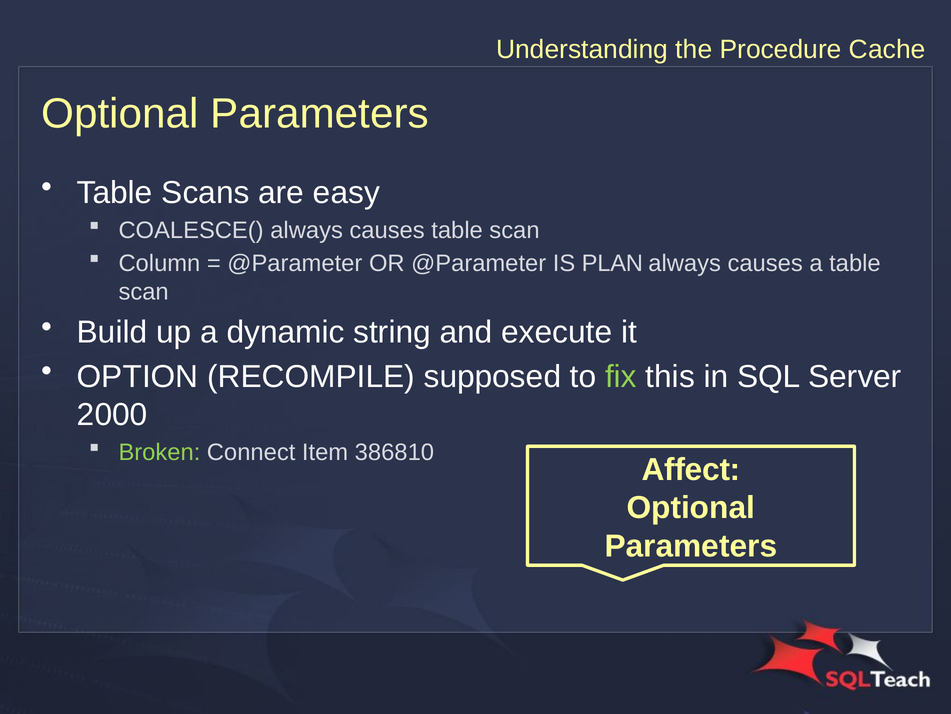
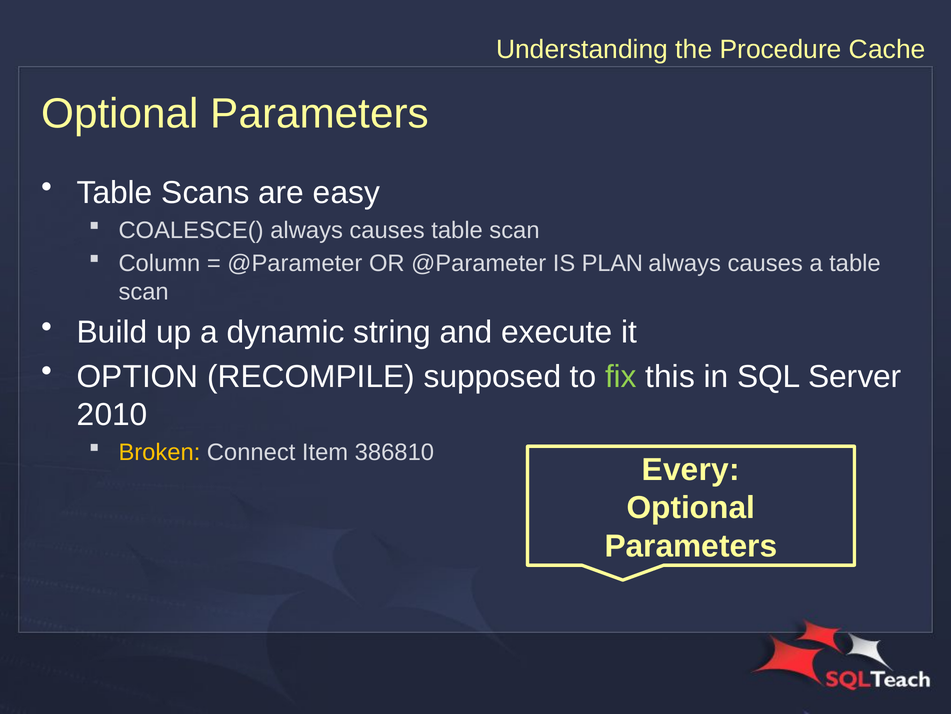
2000: 2000 -> 2010
Broken colour: light green -> yellow
Affect: Affect -> Every
